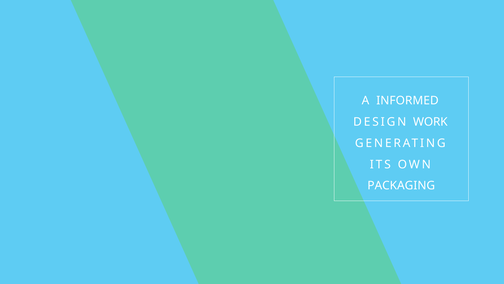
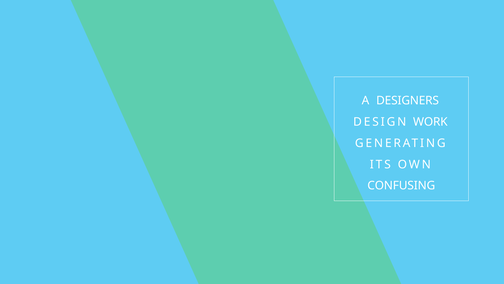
INFORMED: INFORMED -> DESIGNERS
PACKAGING: PACKAGING -> CONFUSING
